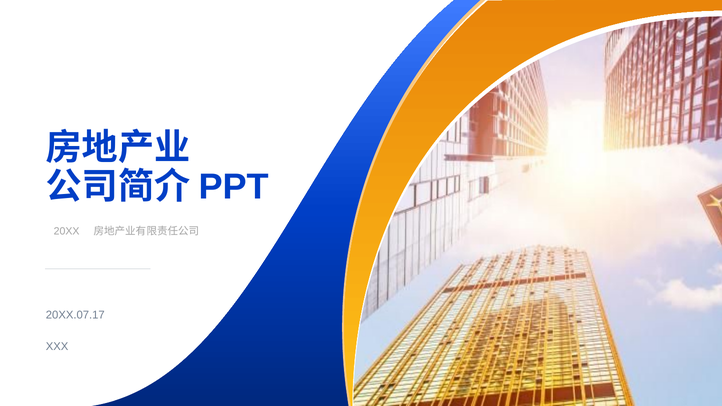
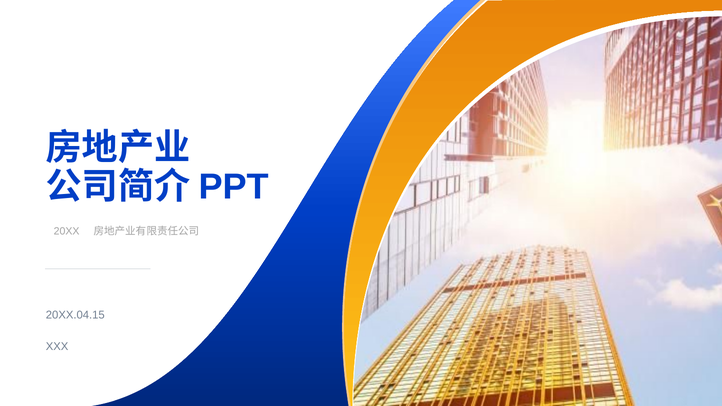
20XX.07.17: 20XX.07.17 -> 20XX.04.15
